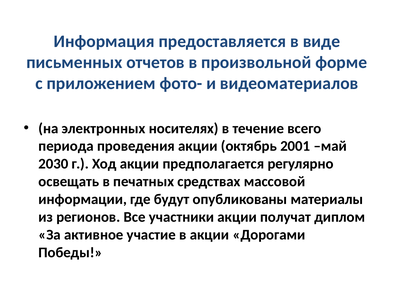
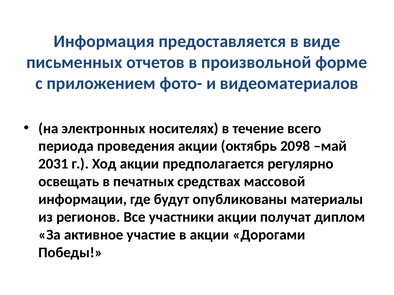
2001: 2001 -> 2098
2030: 2030 -> 2031
